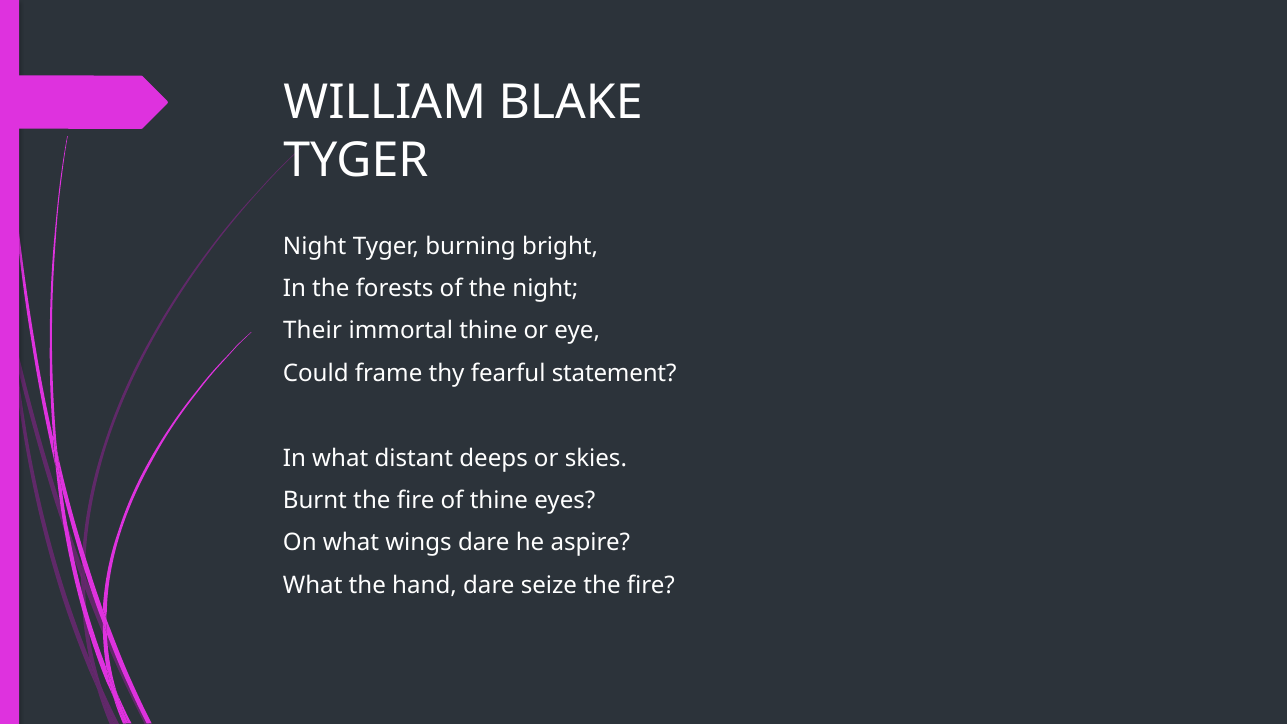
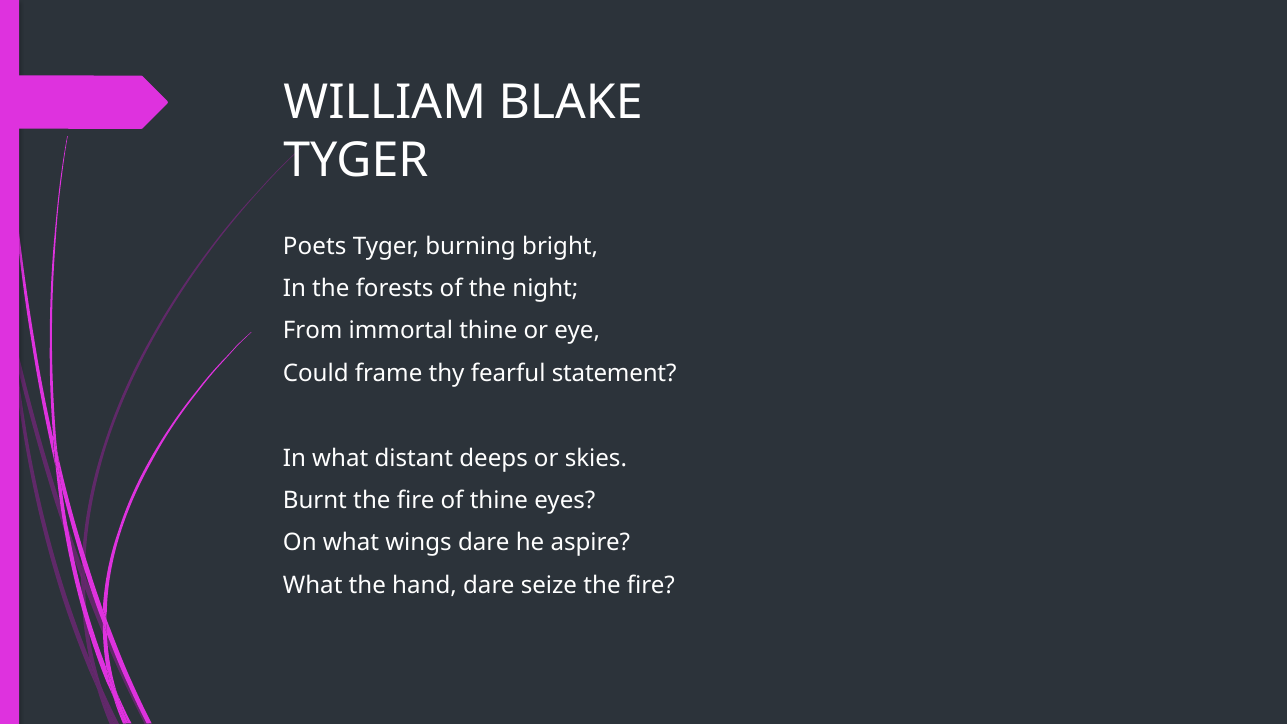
Night at (315, 246): Night -> Poets
Their: Their -> From
